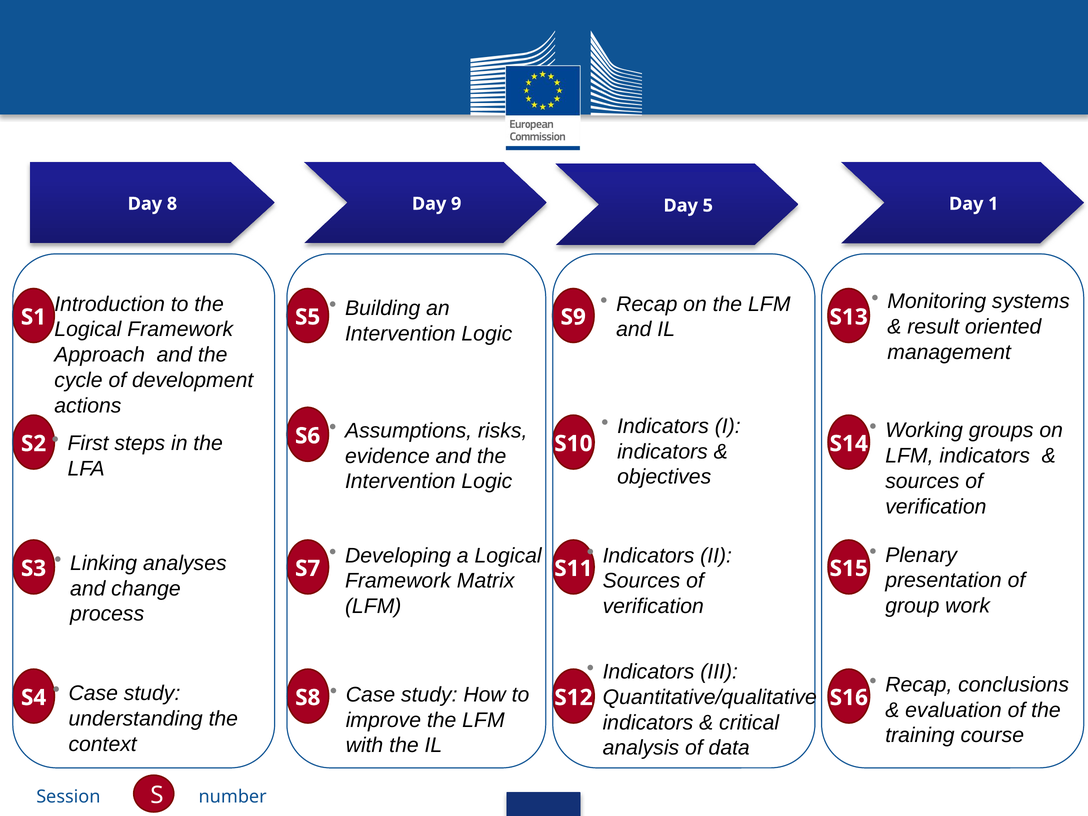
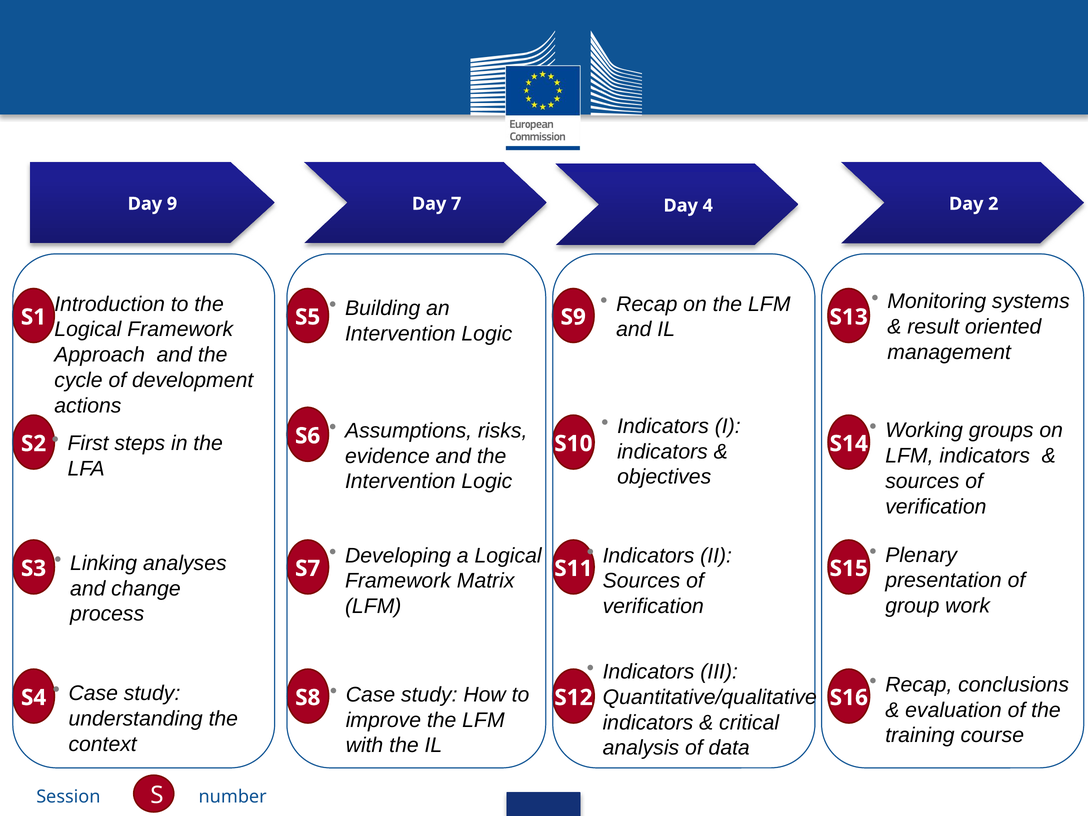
8: 8 -> 9
9: 9 -> 7
5: 5 -> 4
1: 1 -> 2
